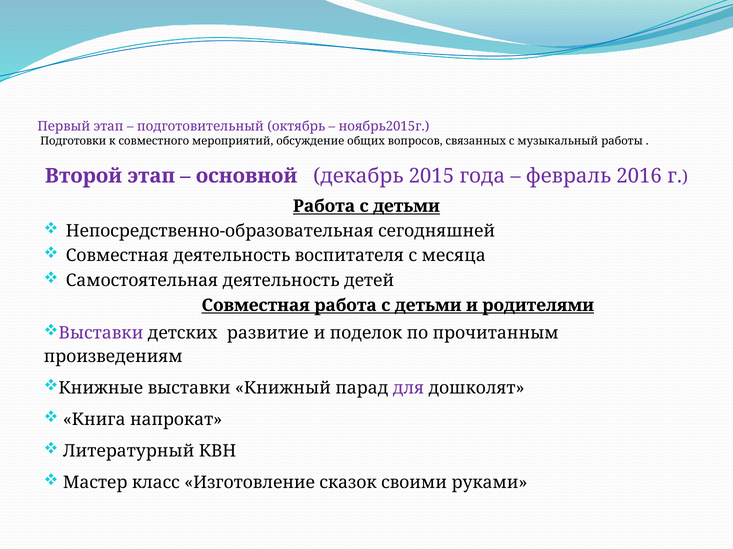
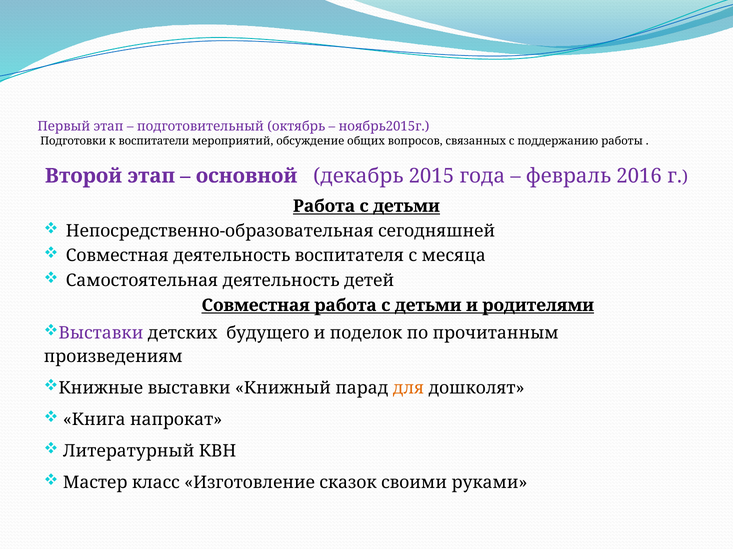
совместного: совместного -> воспитатели
музыкальный: музыкальный -> поддержанию
развитие: развитие -> будущего
для colour: purple -> orange
